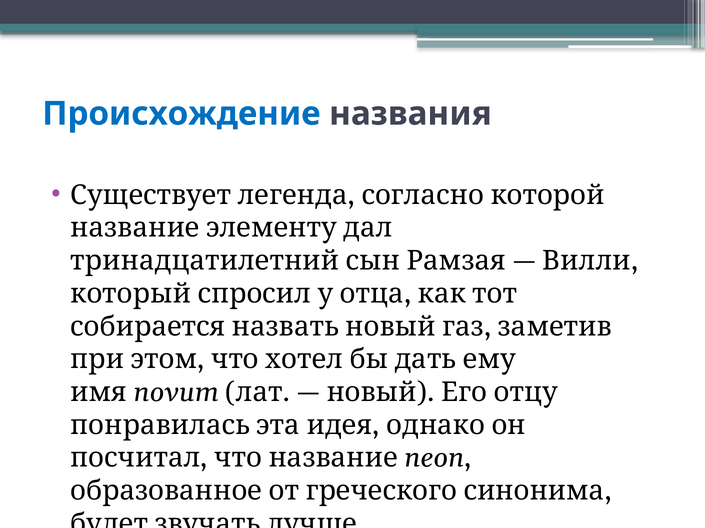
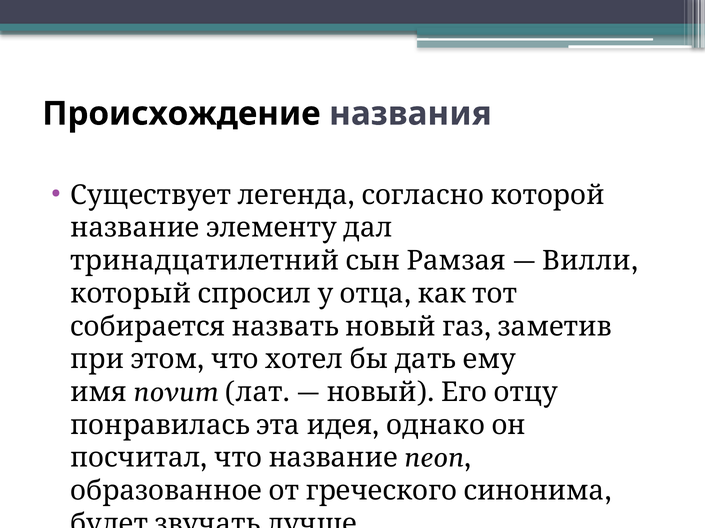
Происхождение colour: blue -> black
